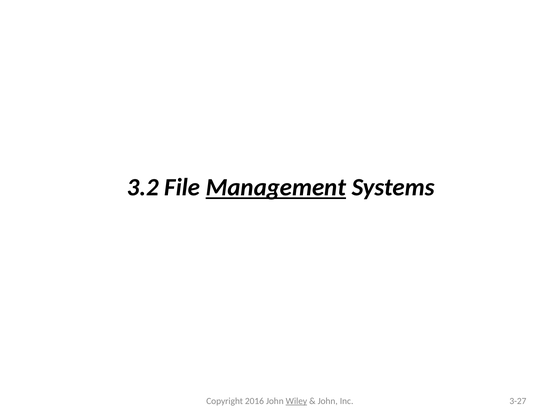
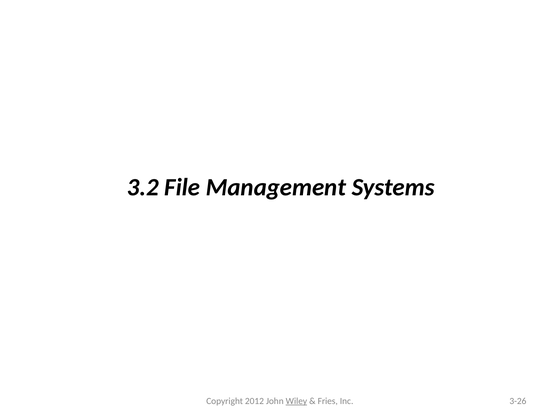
Management underline: present -> none
2016: 2016 -> 2012
John at (328, 401): John -> Fries
3-27: 3-27 -> 3-26
